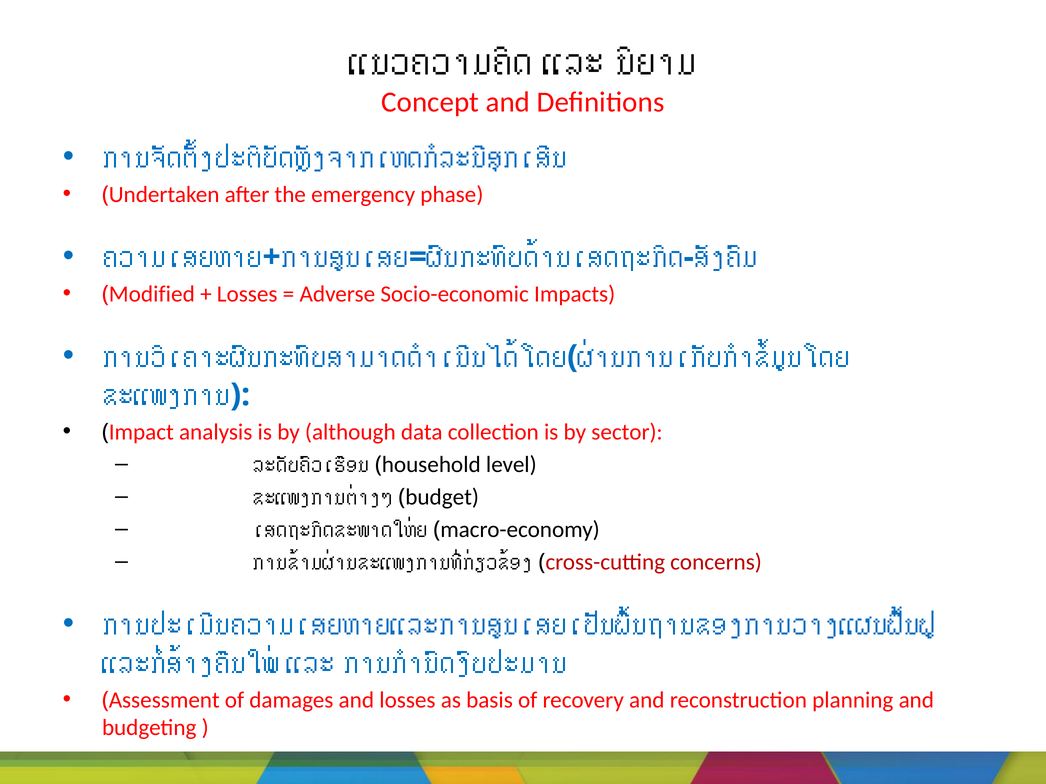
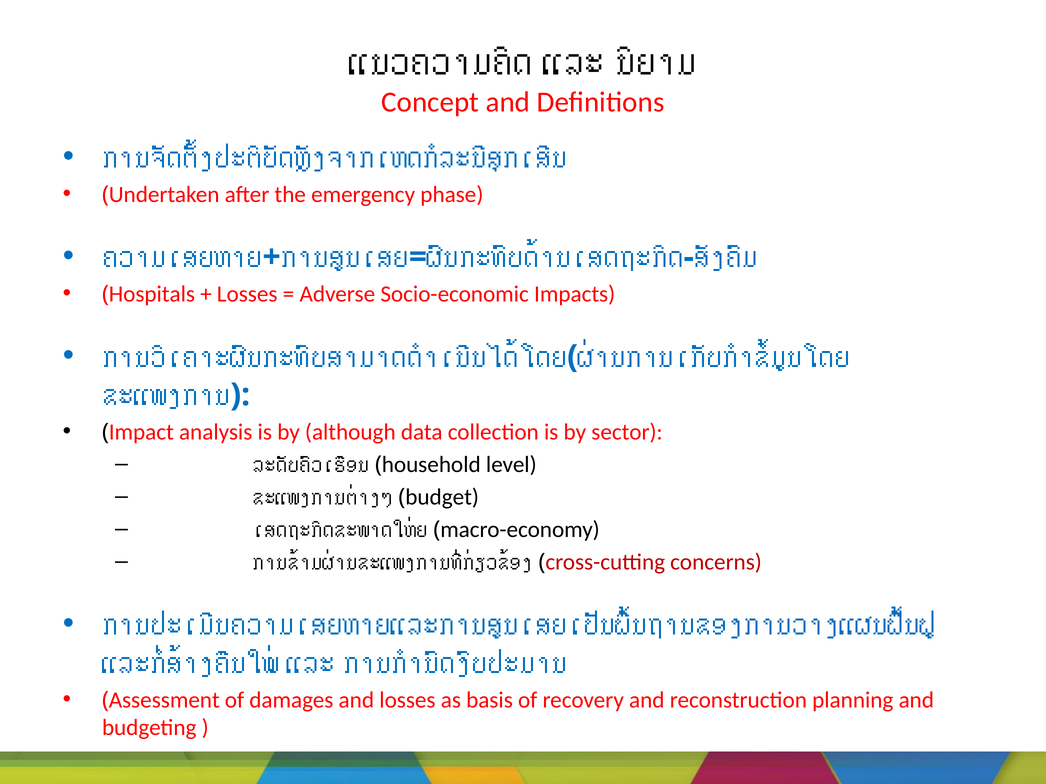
Modified: Modified -> Hospitals
